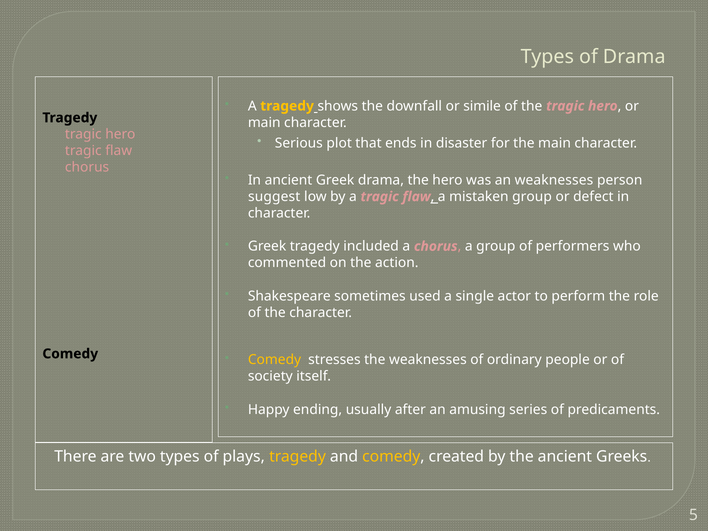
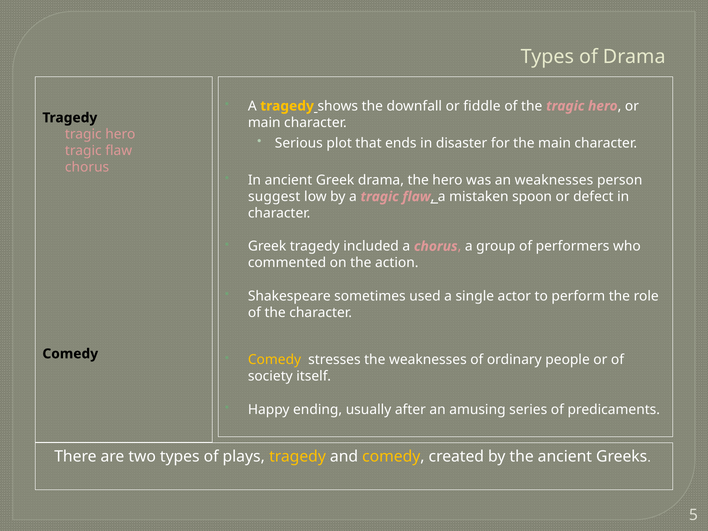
simile: simile -> fiddle
mistaken group: group -> spoon
